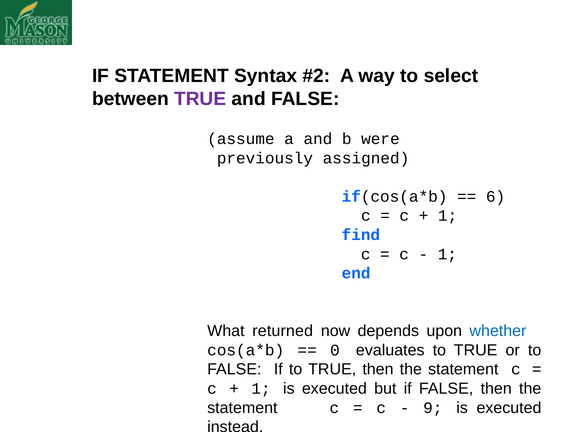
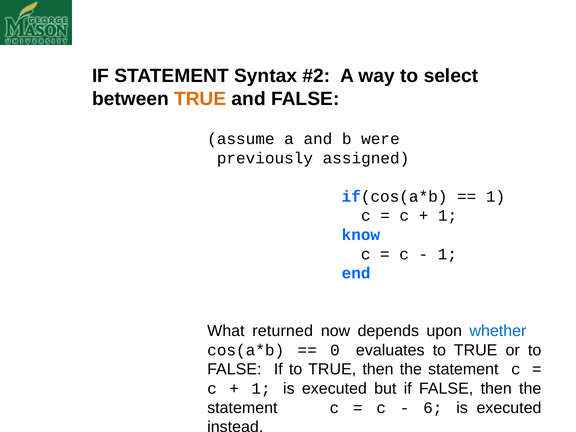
TRUE at (200, 99) colour: purple -> orange
6 at (496, 196): 6 -> 1
find: find -> know
9: 9 -> 6
